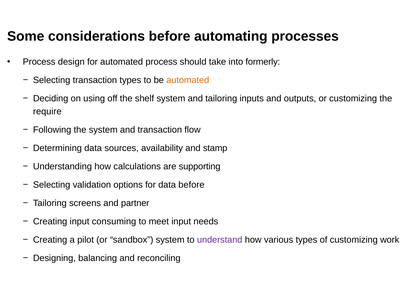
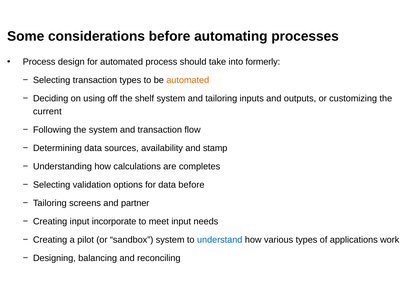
require: require -> current
supporting: supporting -> completes
consuming: consuming -> incorporate
understand colour: purple -> blue
of customizing: customizing -> applications
